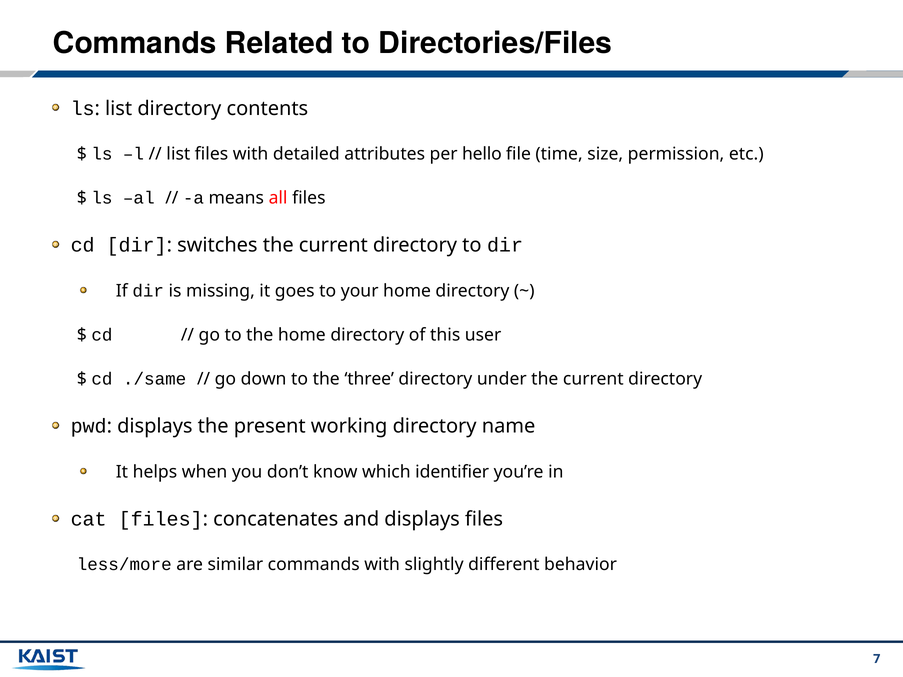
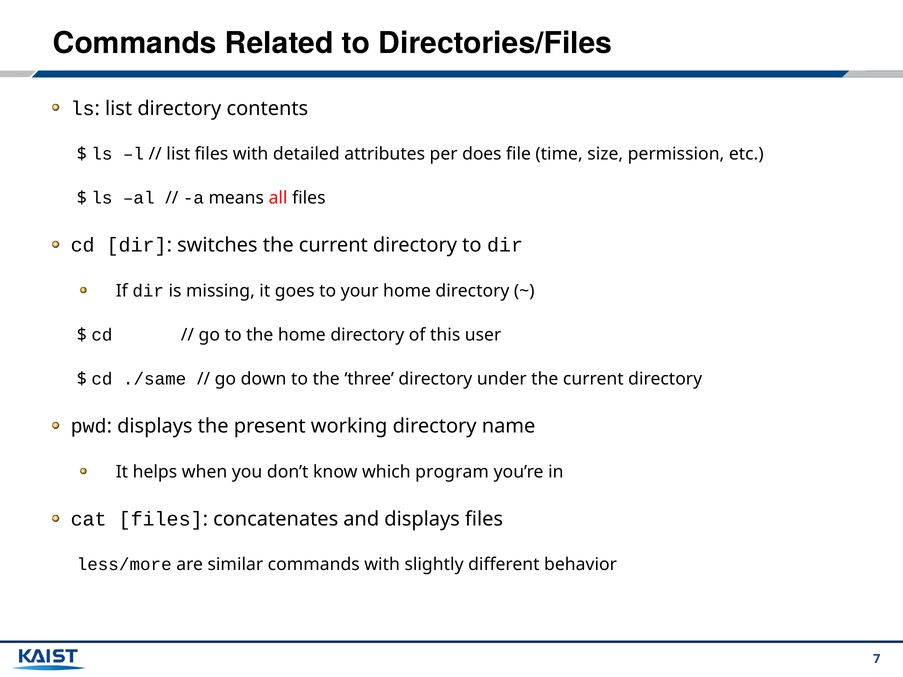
hello: hello -> does
identifier: identifier -> program
